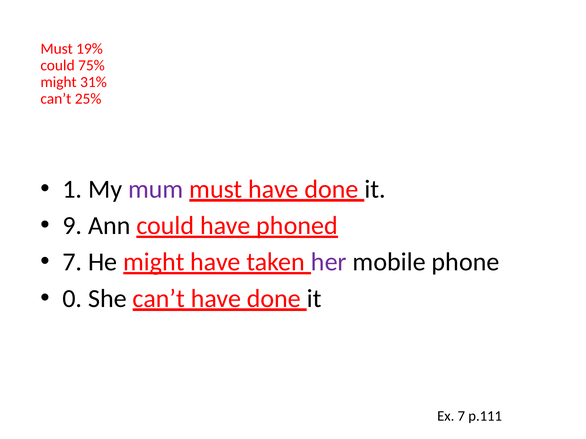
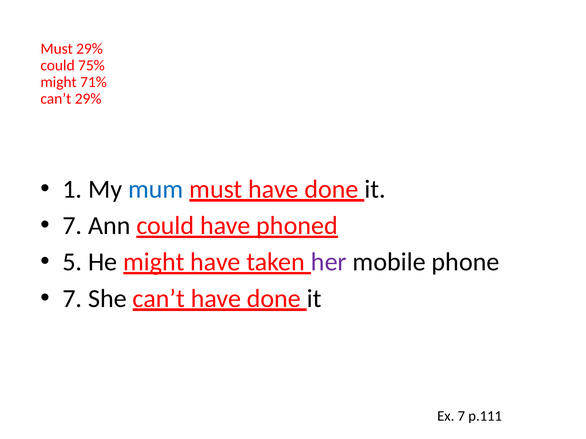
Must 19%: 19% -> 29%
31%: 31% -> 71%
can’t 25%: 25% -> 29%
mum colour: purple -> blue
9 at (72, 226): 9 -> 7
7 at (72, 262): 7 -> 5
0 at (72, 299): 0 -> 7
